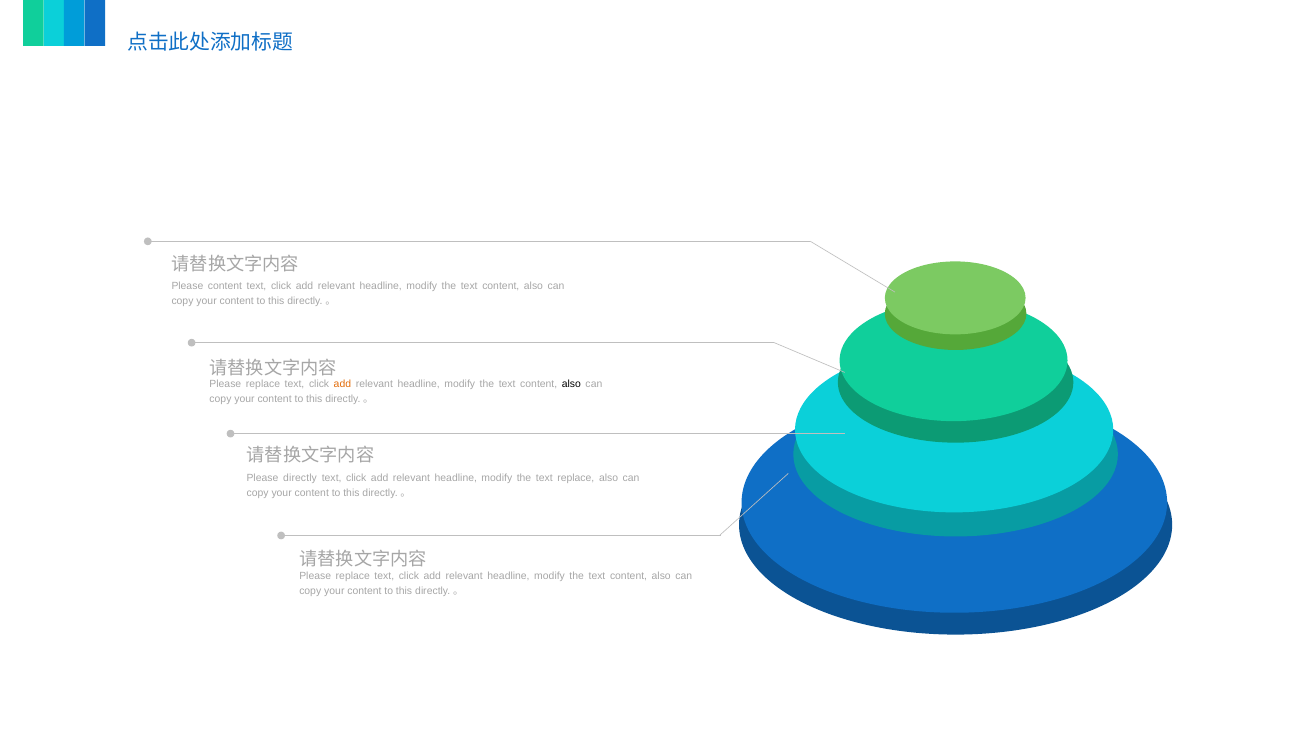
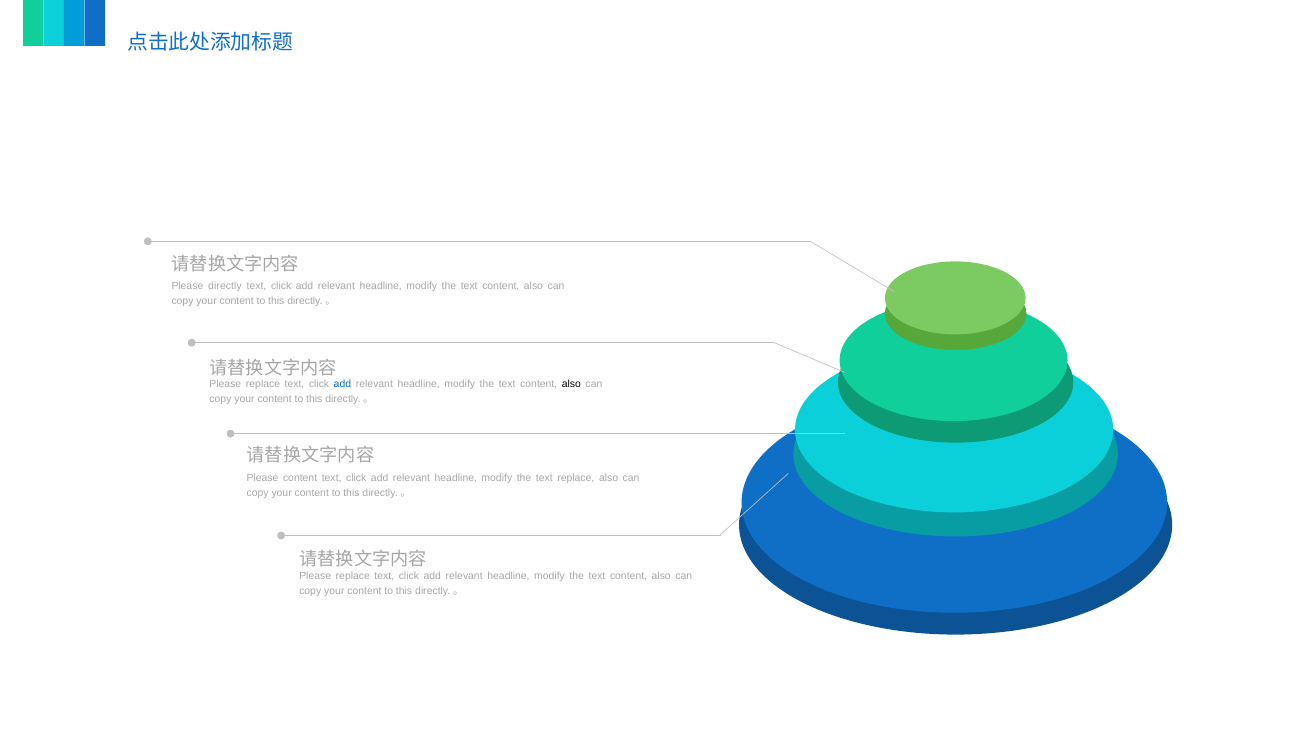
Please content: content -> directly
add at (342, 385) colour: orange -> blue
Please directly: directly -> content
